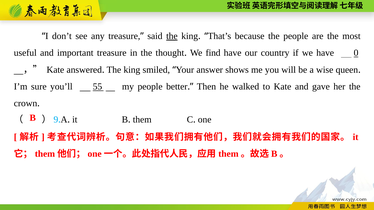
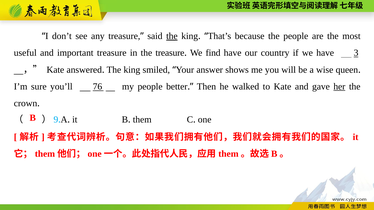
the thought: thought -> treasure
0: 0 -> 3
55: 55 -> 76
her underline: none -> present
